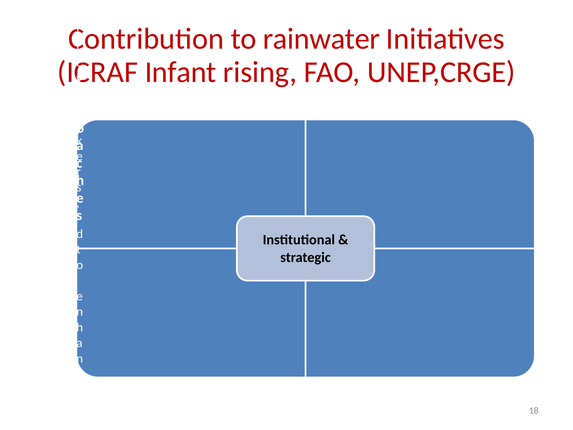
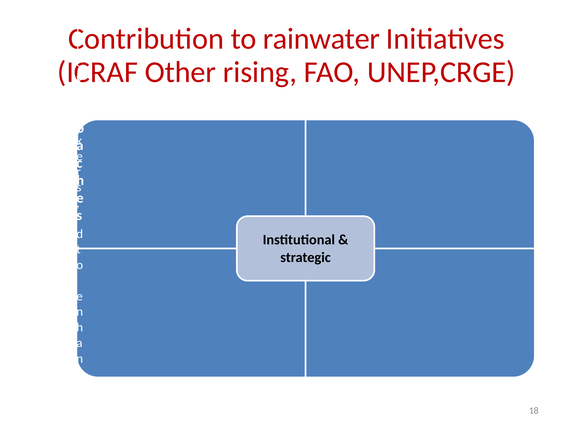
Infant: Infant -> Other
